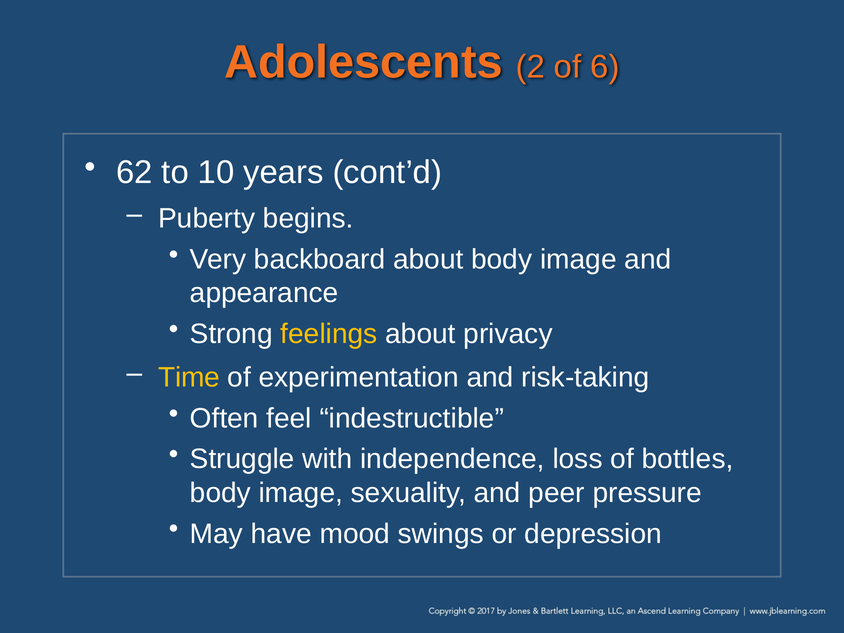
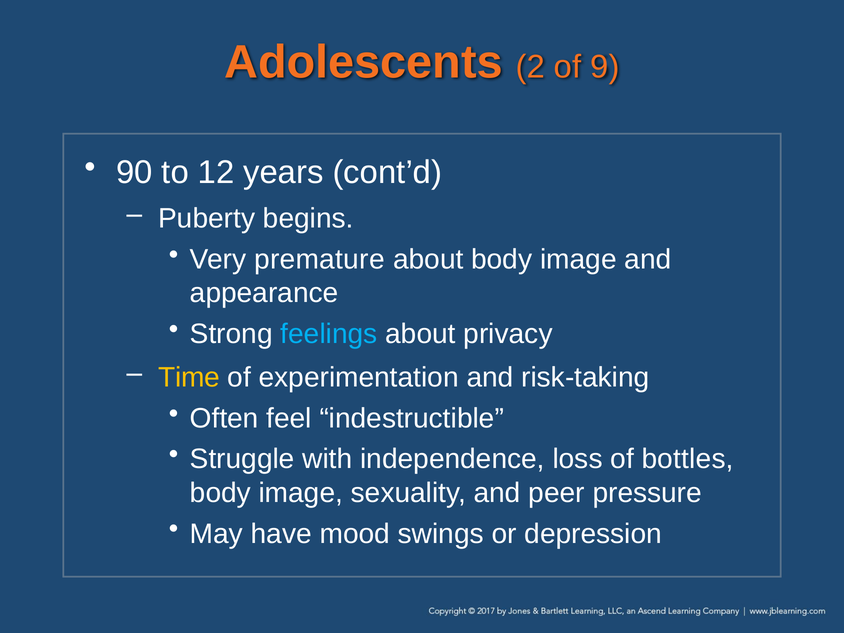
6: 6 -> 9
62: 62 -> 90
10: 10 -> 12
backboard: backboard -> premature
feelings colour: yellow -> light blue
